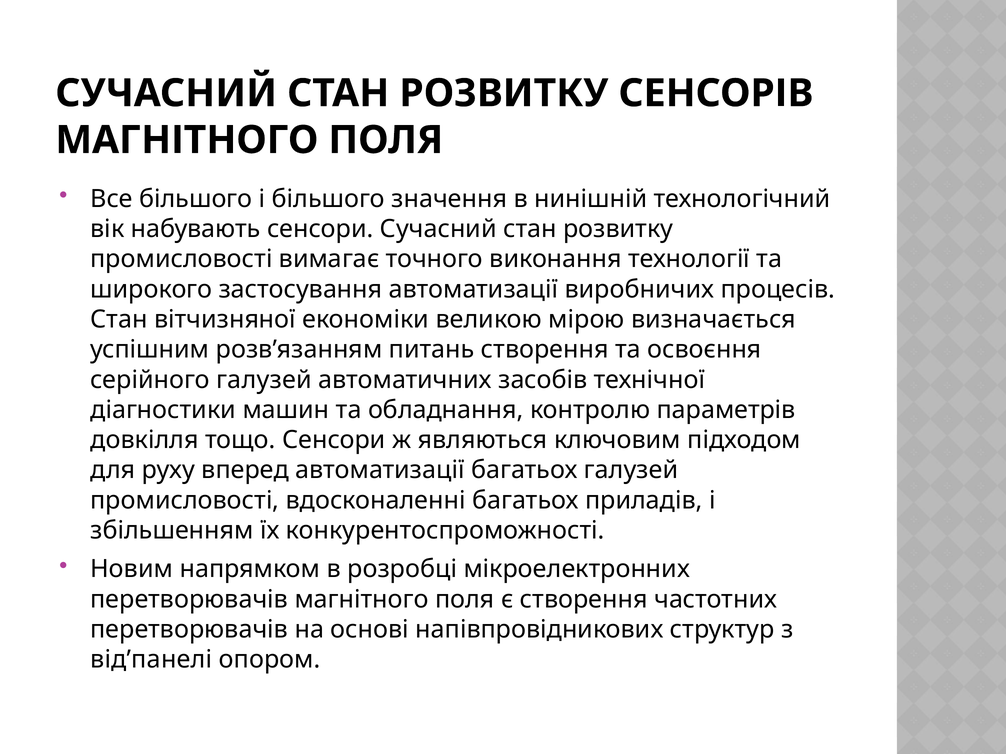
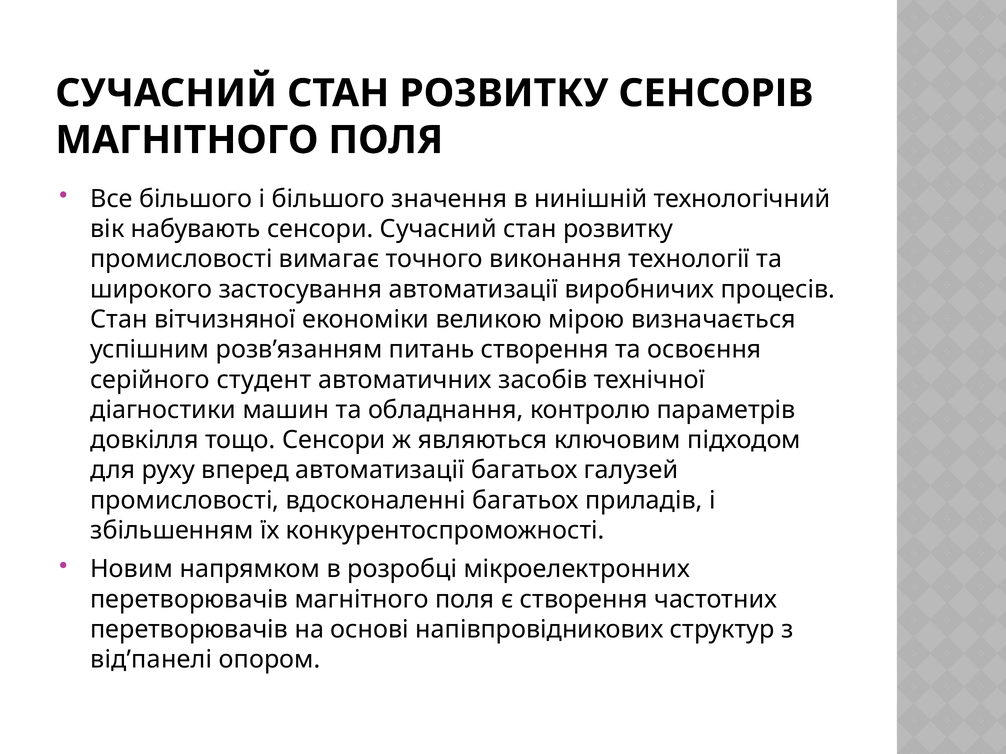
серійного галузей: галузей -> студент
